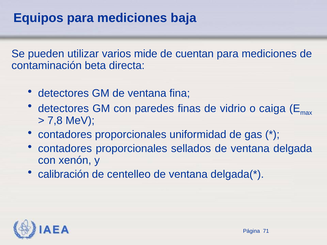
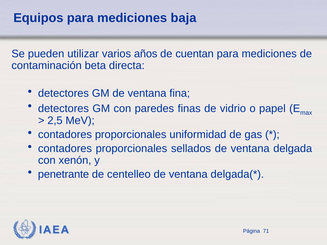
mide: mide -> años
caiga: caiga -> papel
7,8: 7,8 -> 2,5
calibración: calibración -> penetrante
